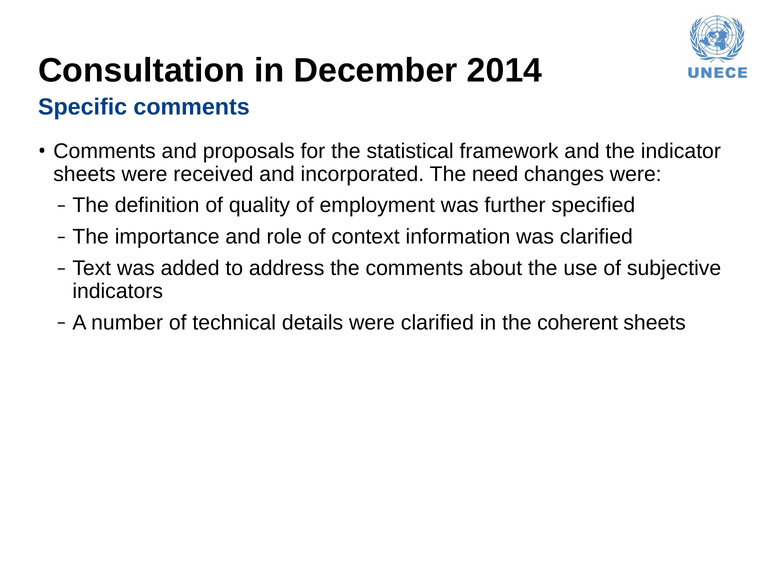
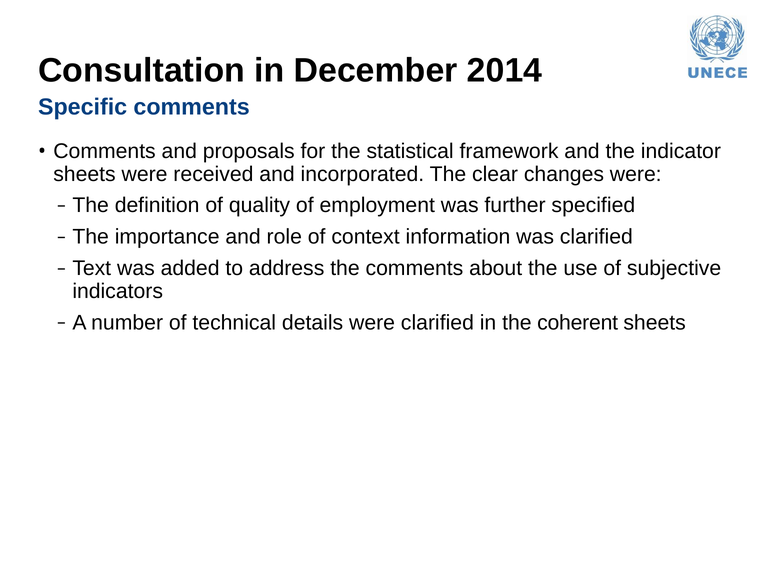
need: need -> clear
